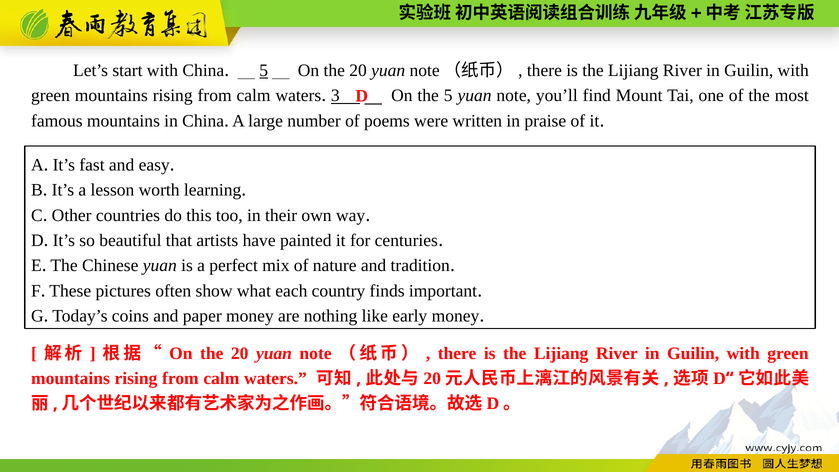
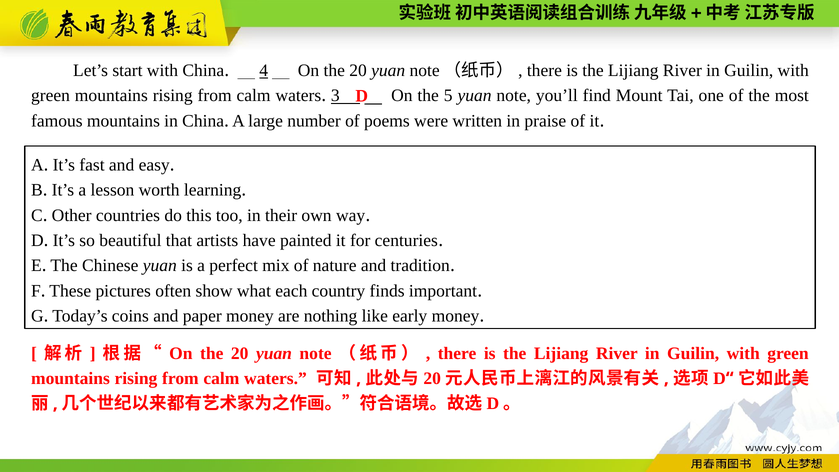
5 at (264, 70): 5 -> 4
